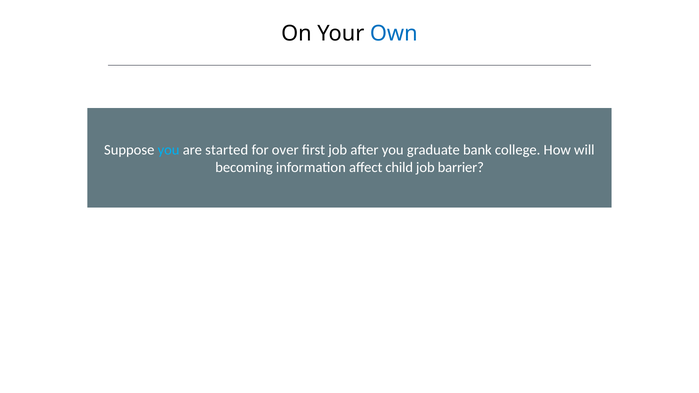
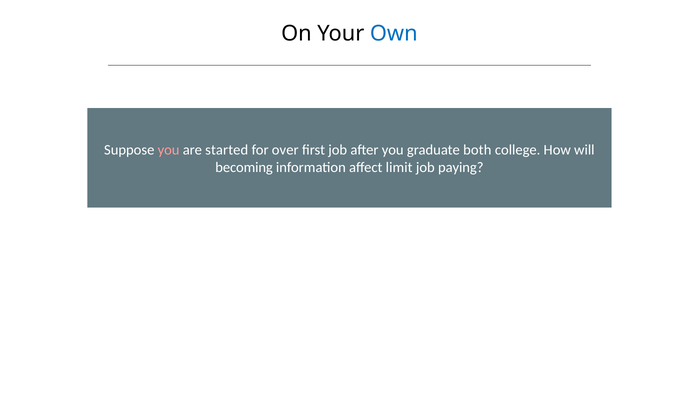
you at (169, 150) colour: light blue -> pink
bank: bank -> both
child: child -> limit
barrier: barrier -> paying
